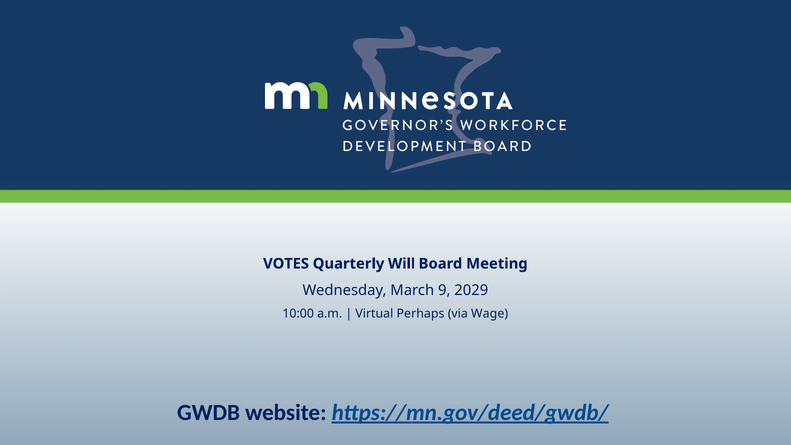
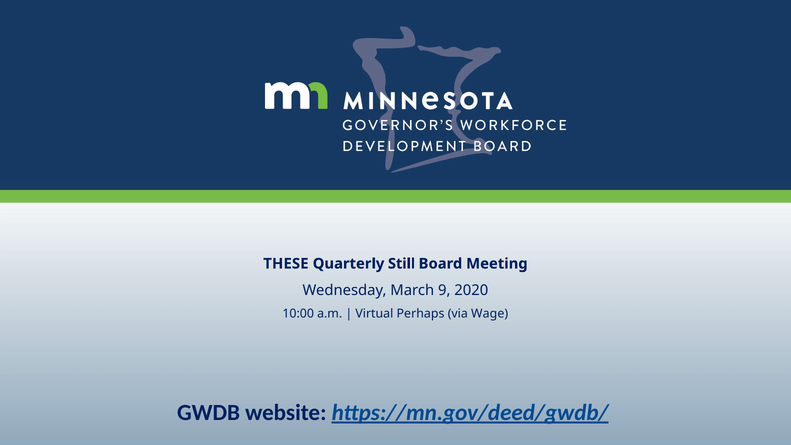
VOTES: VOTES -> THESE
Will: Will -> Still
2029: 2029 -> 2020
